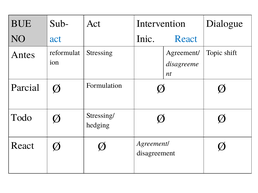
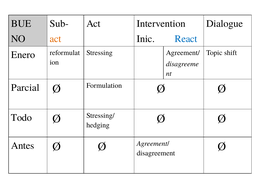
act at (56, 39) colour: blue -> orange
Antes: Antes -> Enero
React at (23, 146): React -> Antes
